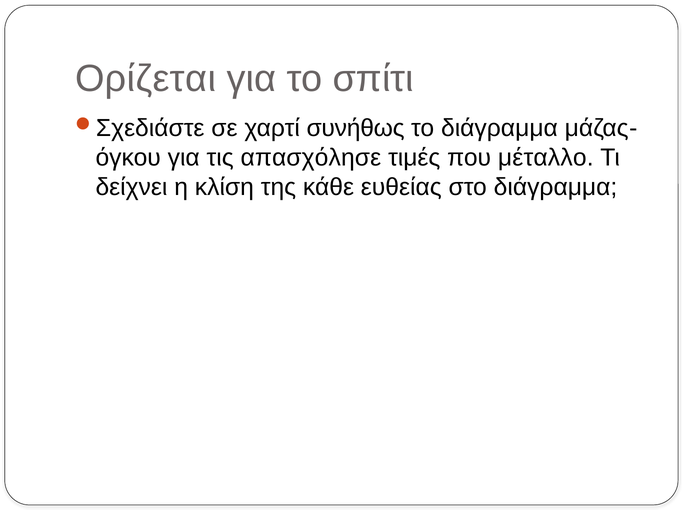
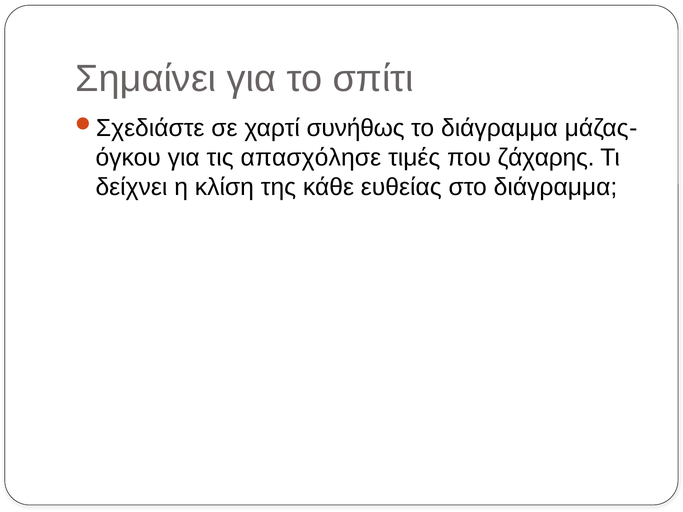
Ορίζεται: Ορίζεται -> Σημαίνει
μέταλλο: μέταλλο -> ζάχαρης
